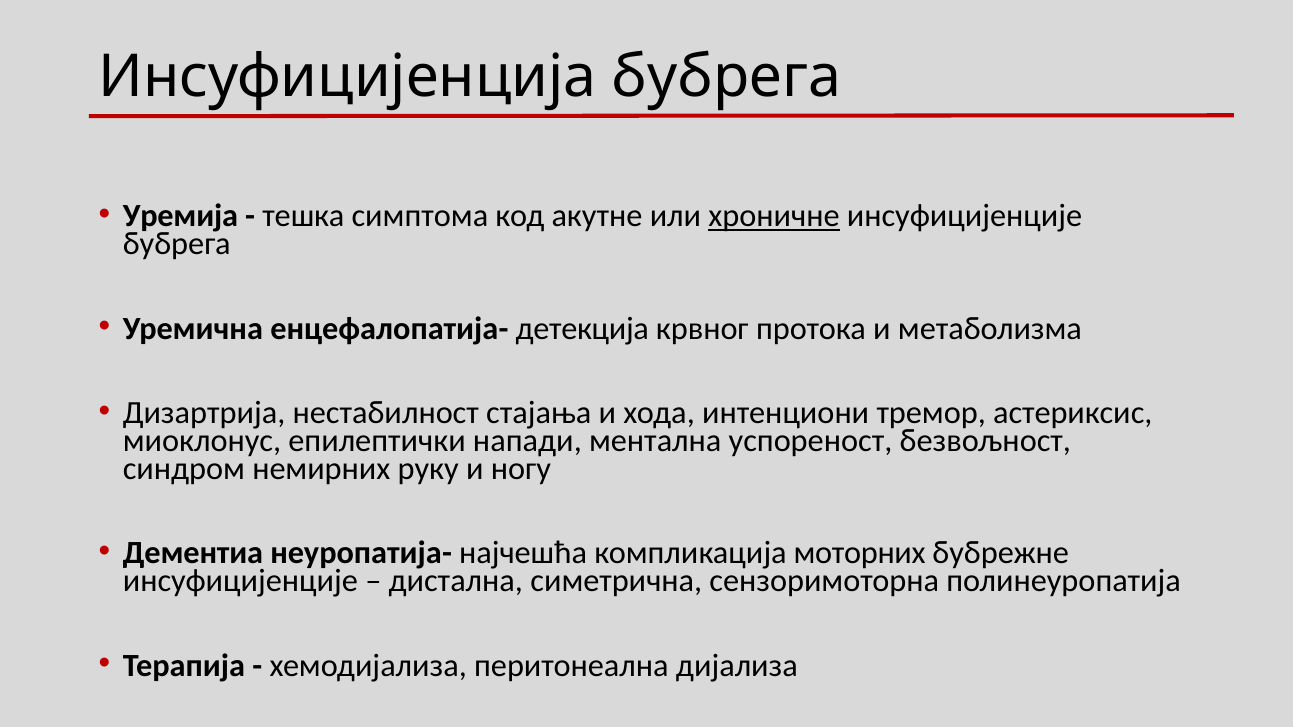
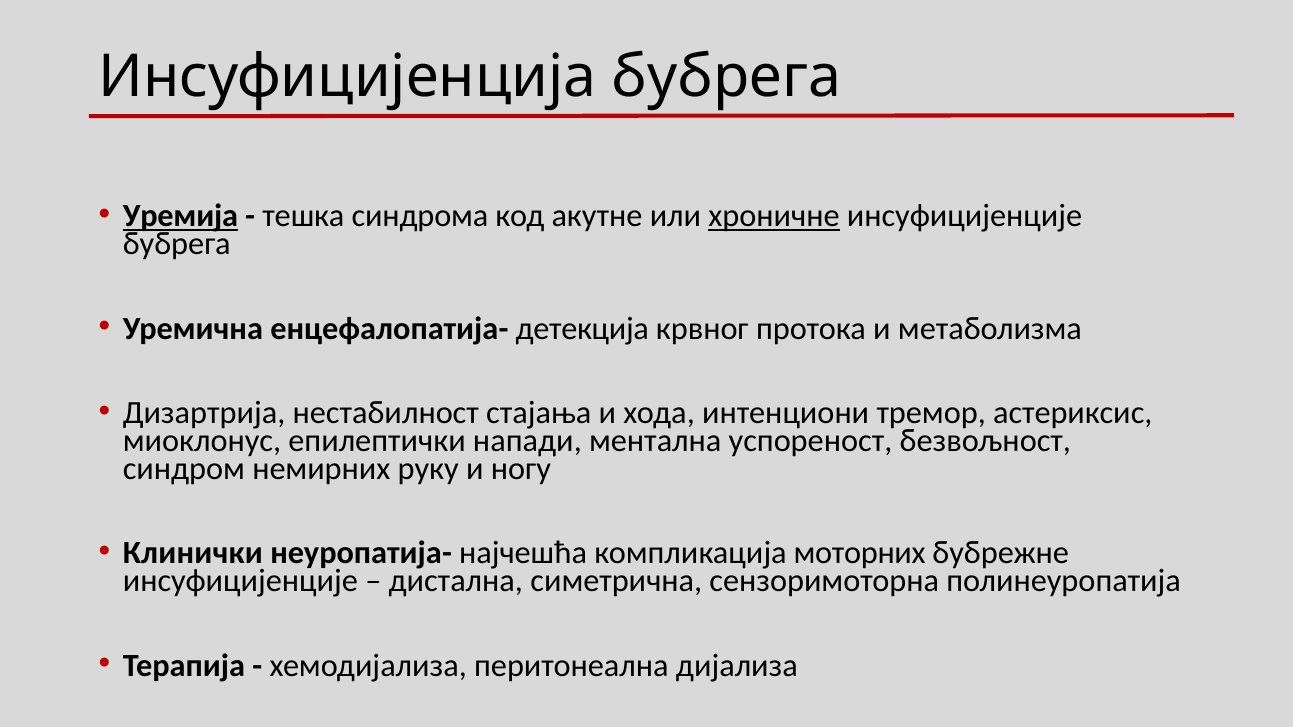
Уремија underline: none -> present
симптома: симптома -> синдрома
Дементиа: Дементиа -> Клинички
